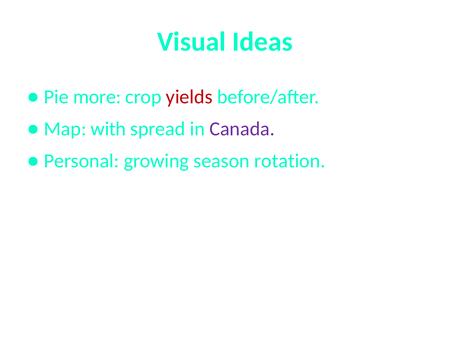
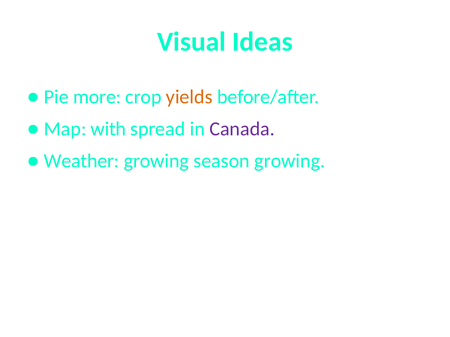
yields colour: red -> orange
Personal: Personal -> Weather
season rotation: rotation -> growing
